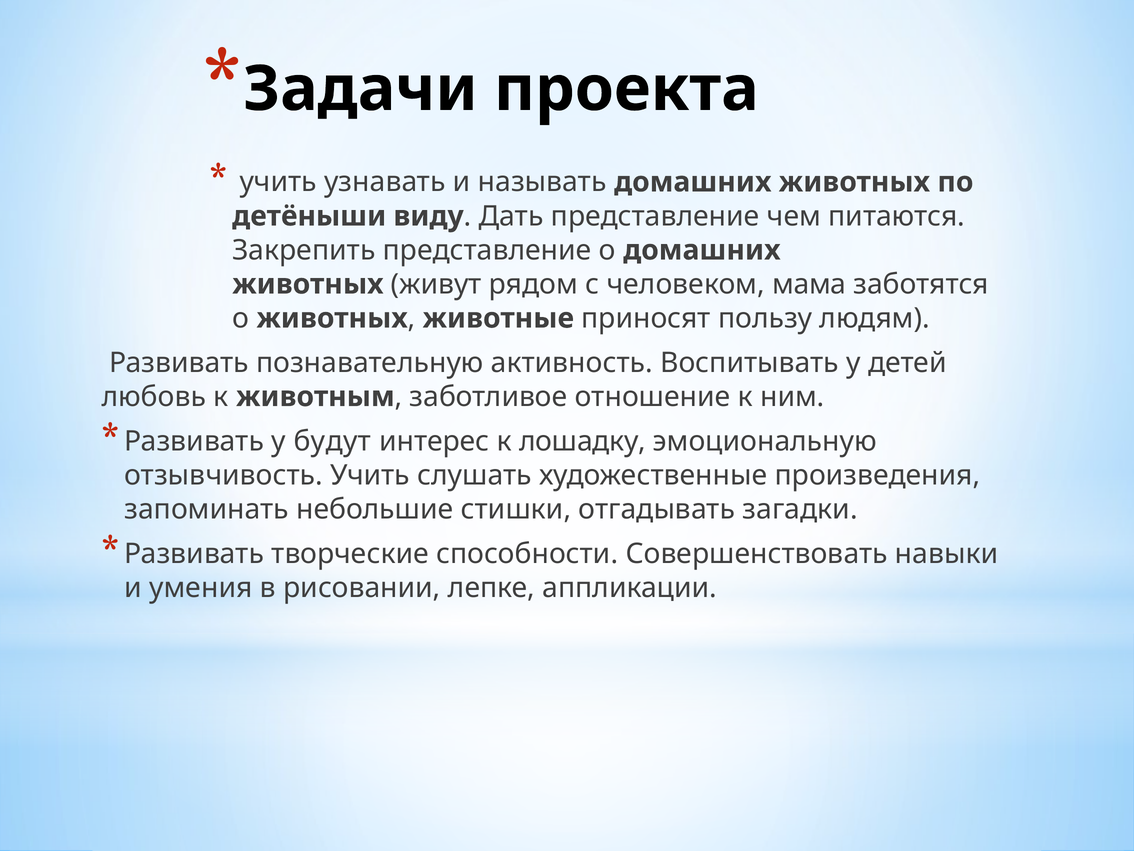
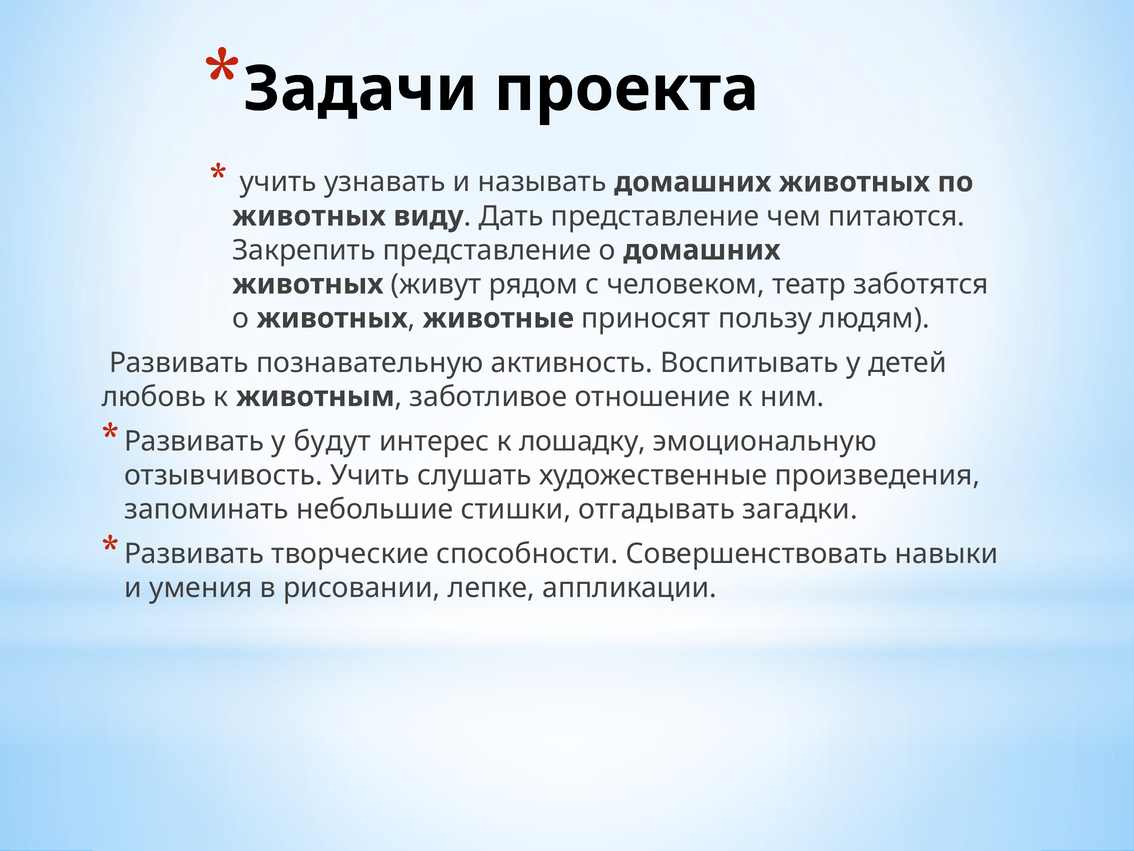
детёныши at (309, 216): детёныши -> животных
мама: мама -> театр
